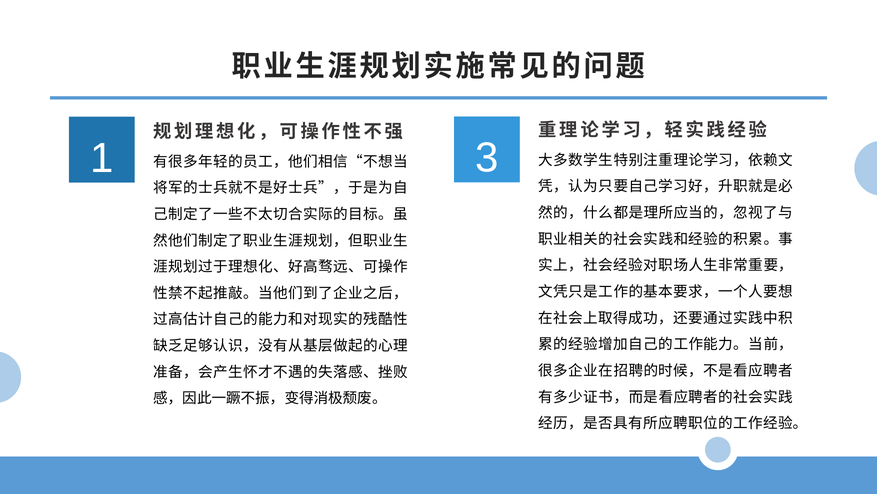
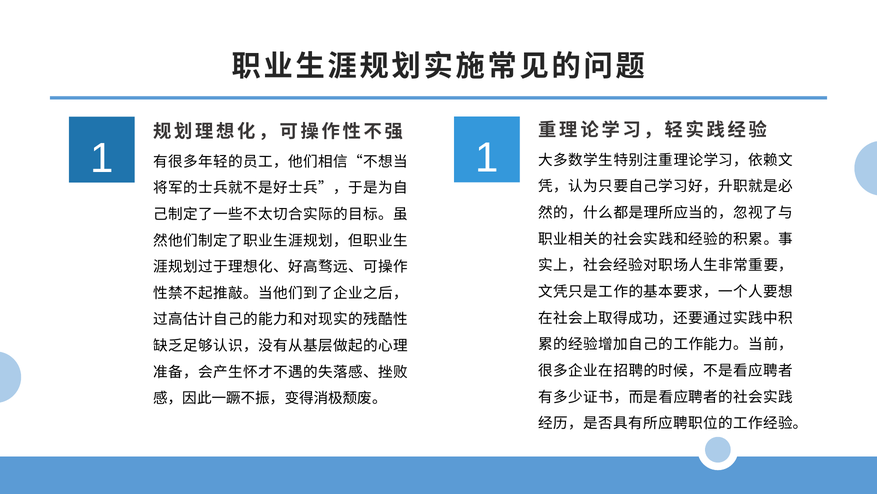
1 3: 3 -> 1
